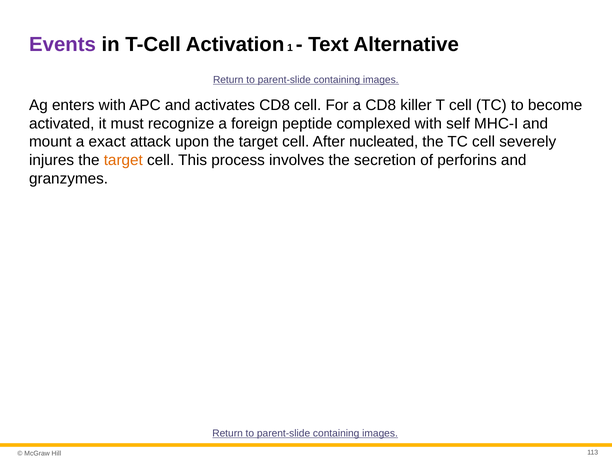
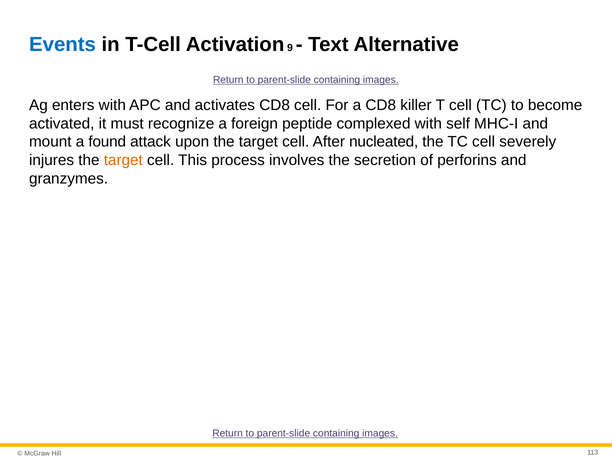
Events colour: purple -> blue
1: 1 -> 9
exact: exact -> found
